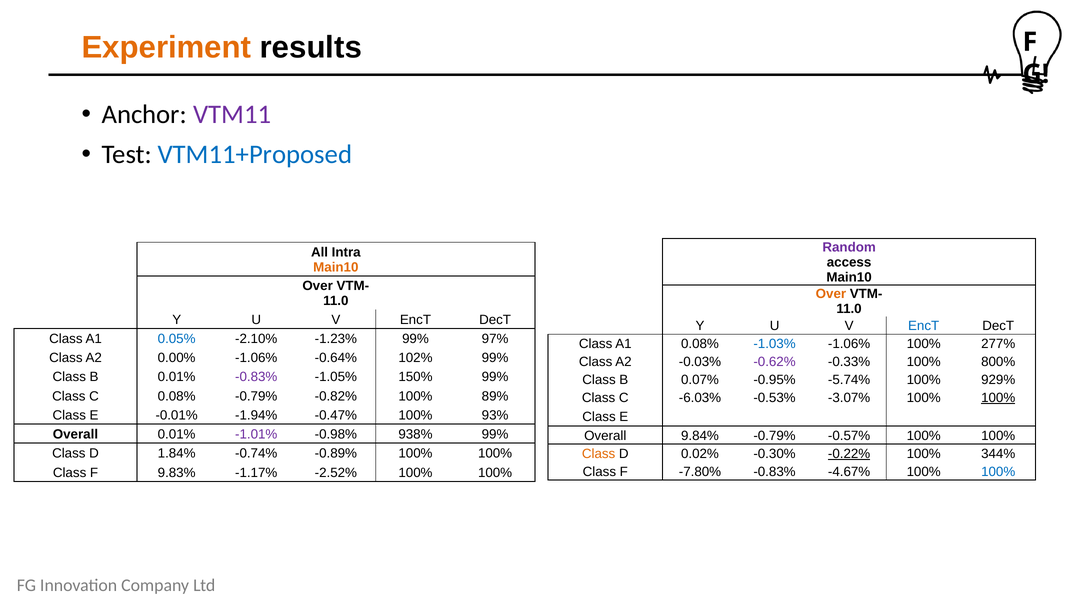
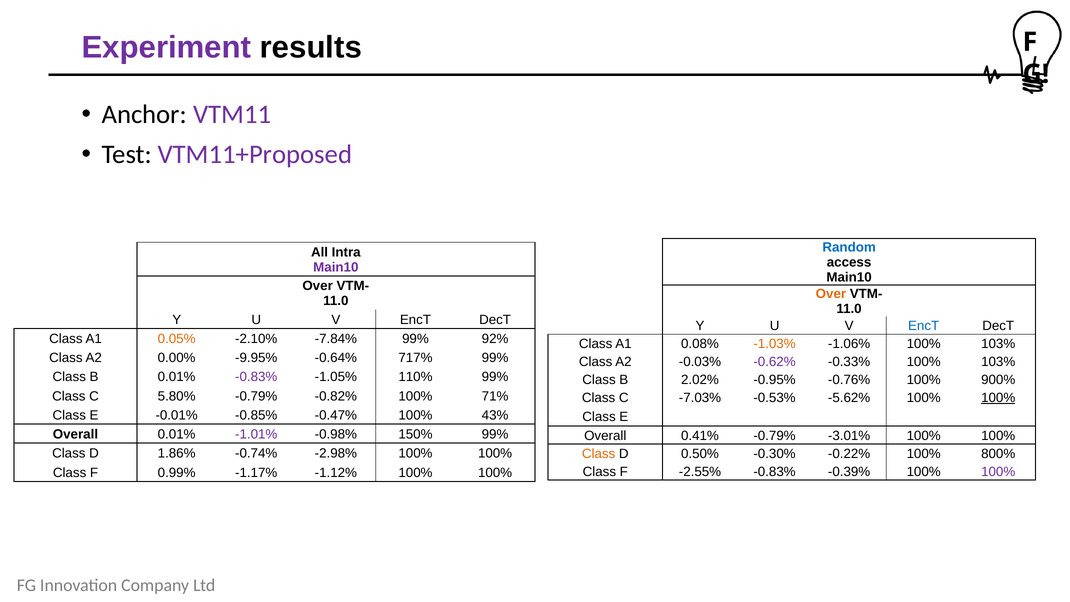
Experiment colour: orange -> purple
VTM11+Proposed colour: blue -> purple
Random colour: purple -> blue
Main10 at (336, 267) colour: orange -> purple
0.05% colour: blue -> orange
-1.23%: -1.23% -> -7.84%
97%: 97% -> 92%
-1.03% colour: blue -> orange
-1.06% 100% 277%: 277% -> 103%
0.00% -1.06%: -1.06% -> -9.95%
102%: 102% -> 717%
-0.33% 100% 800%: 800% -> 103%
150%: 150% -> 110%
0.07%: 0.07% -> 2.02%
-5.74%: -5.74% -> -0.76%
929%: 929% -> 900%
C 0.08%: 0.08% -> 5.80%
89%: 89% -> 71%
-6.03%: -6.03% -> -7.03%
-3.07%: -3.07% -> -5.62%
-1.94%: -1.94% -> -0.85%
93%: 93% -> 43%
938%: 938% -> 150%
9.84%: 9.84% -> 0.41%
-0.57%: -0.57% -> -3.01%
1.84%: 1.84% -> 1.86%
-0.89%: -0.89% -> -2.98%
0.02%: 0.02% -> 0.50%
-0.22% underline: present -> none
344%: 344% -> 800%
-7.80%: -7.80% -> -2.55%
-4.67%: -4.67% -> -0.39%
100% at (998, 472) colour: blue -> purple
9.83%: 9.83% -> 0.99%
-2.52%: -2.52% -> -1.12%
